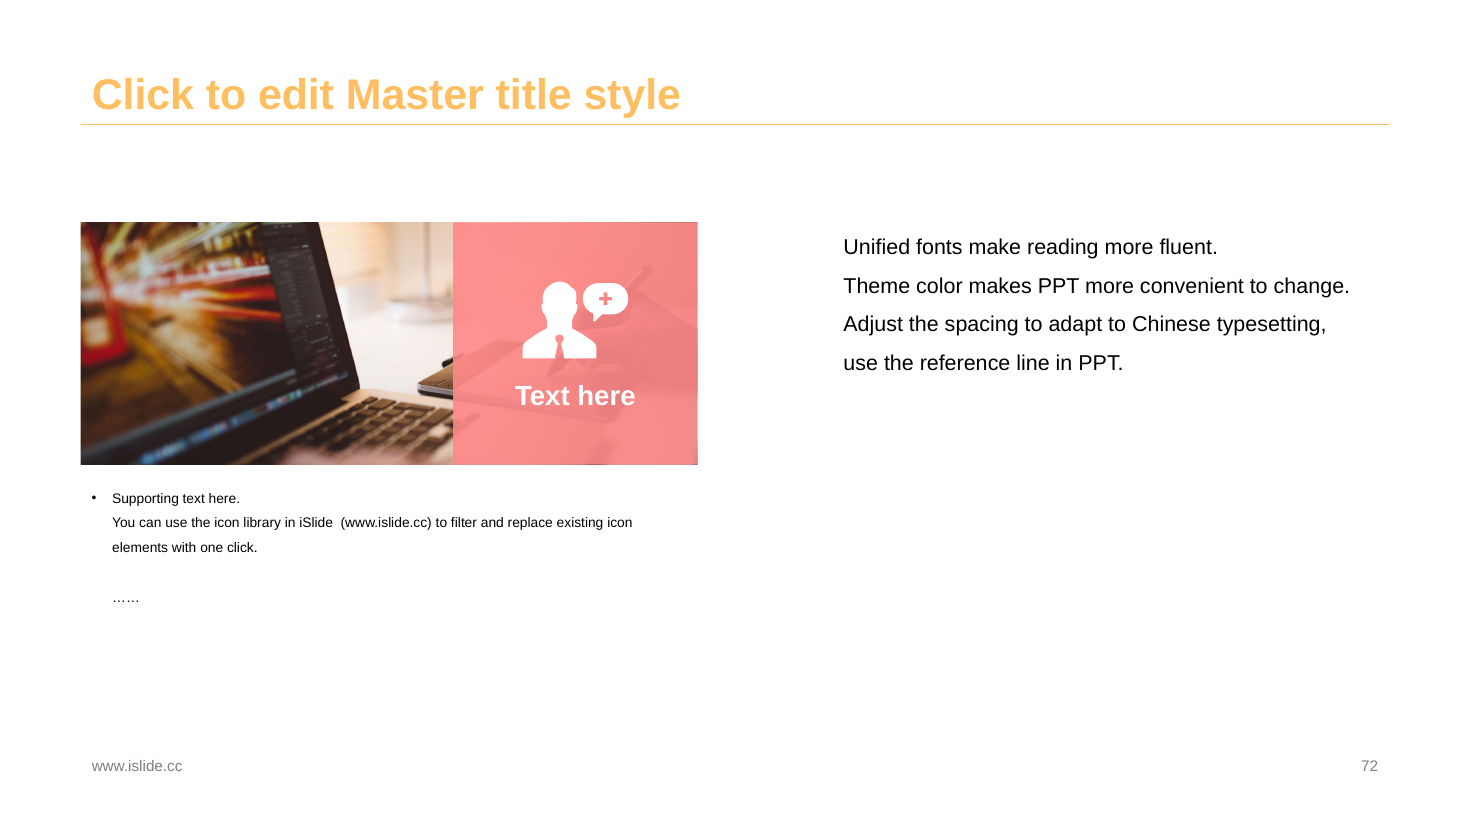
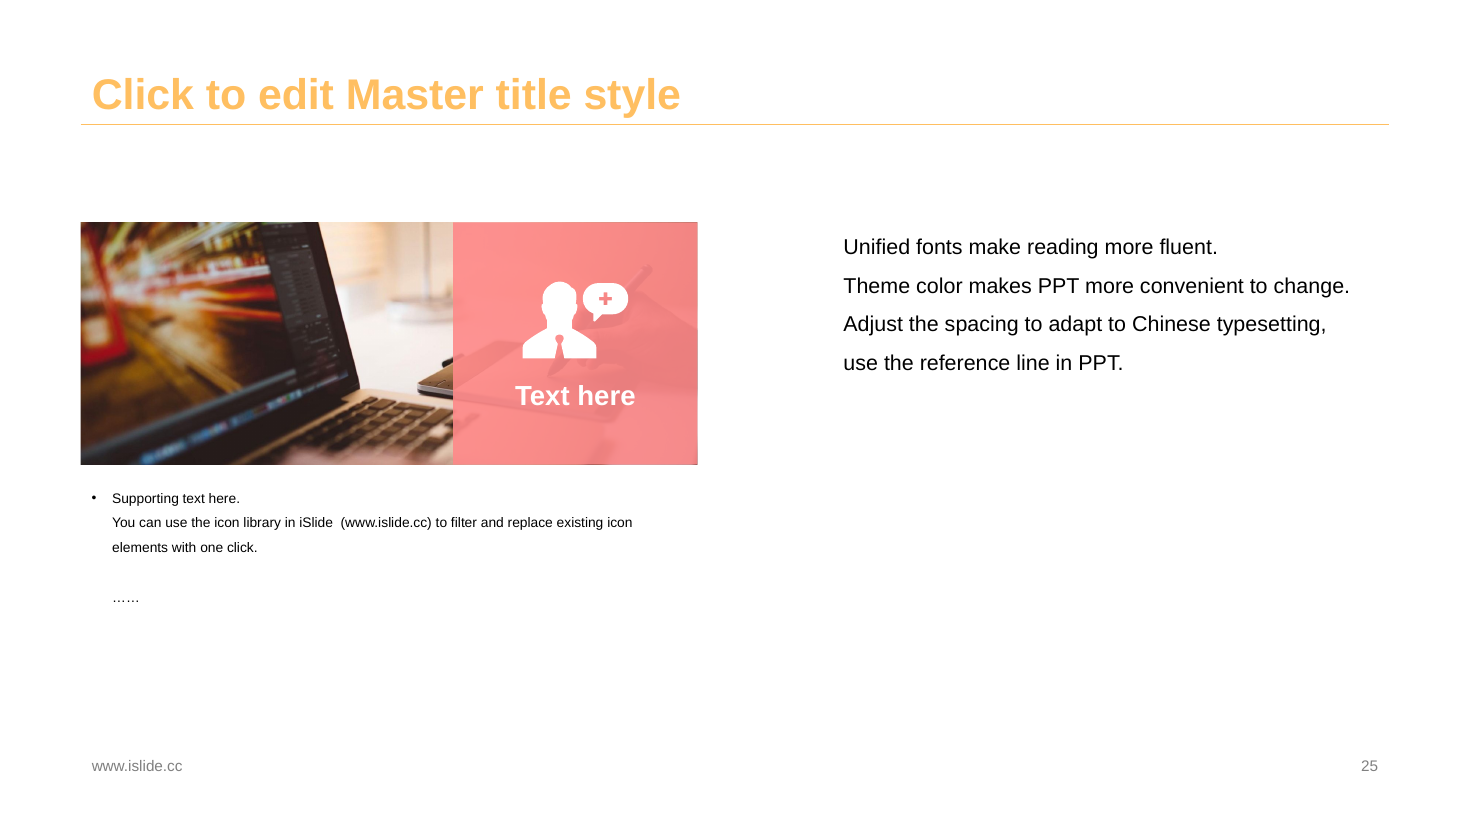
72: 72 -> 25
